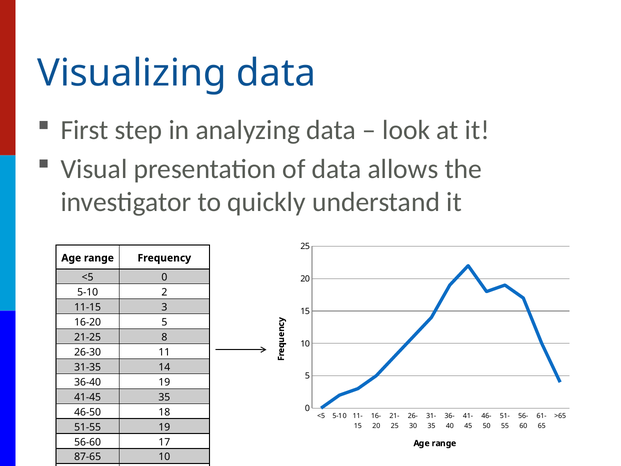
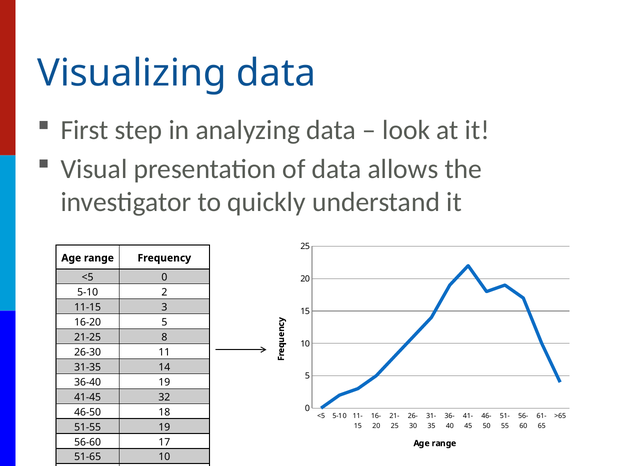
41-45 35: 35 -> 32
87-65: 87-65 -> 51-65
